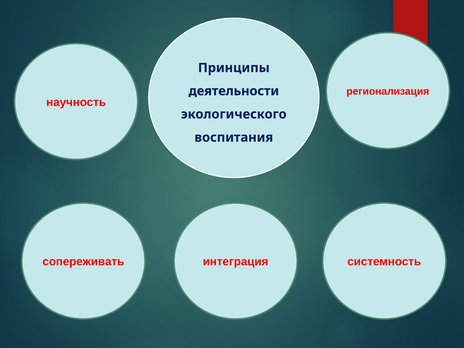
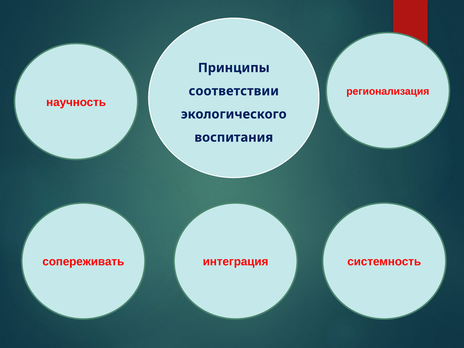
деятельности: деятельности -> соответствии
